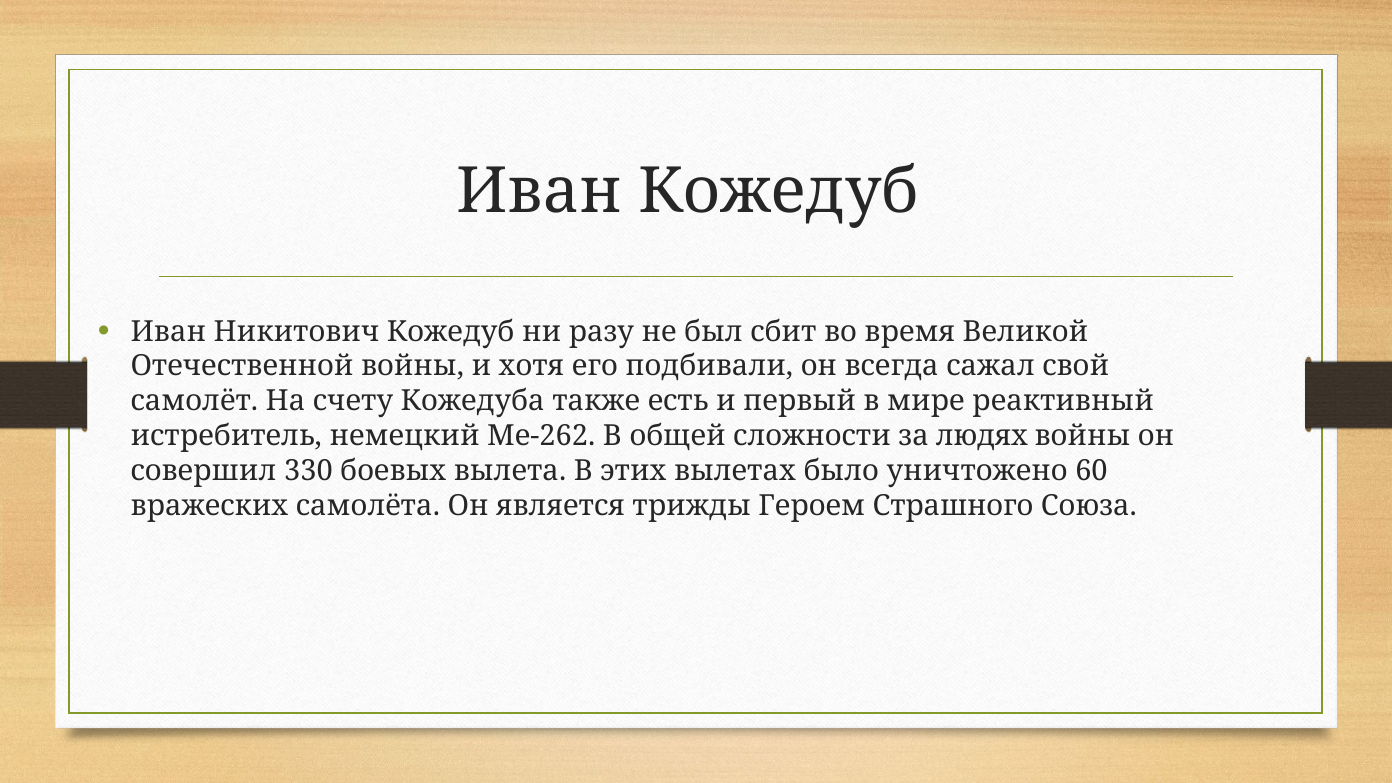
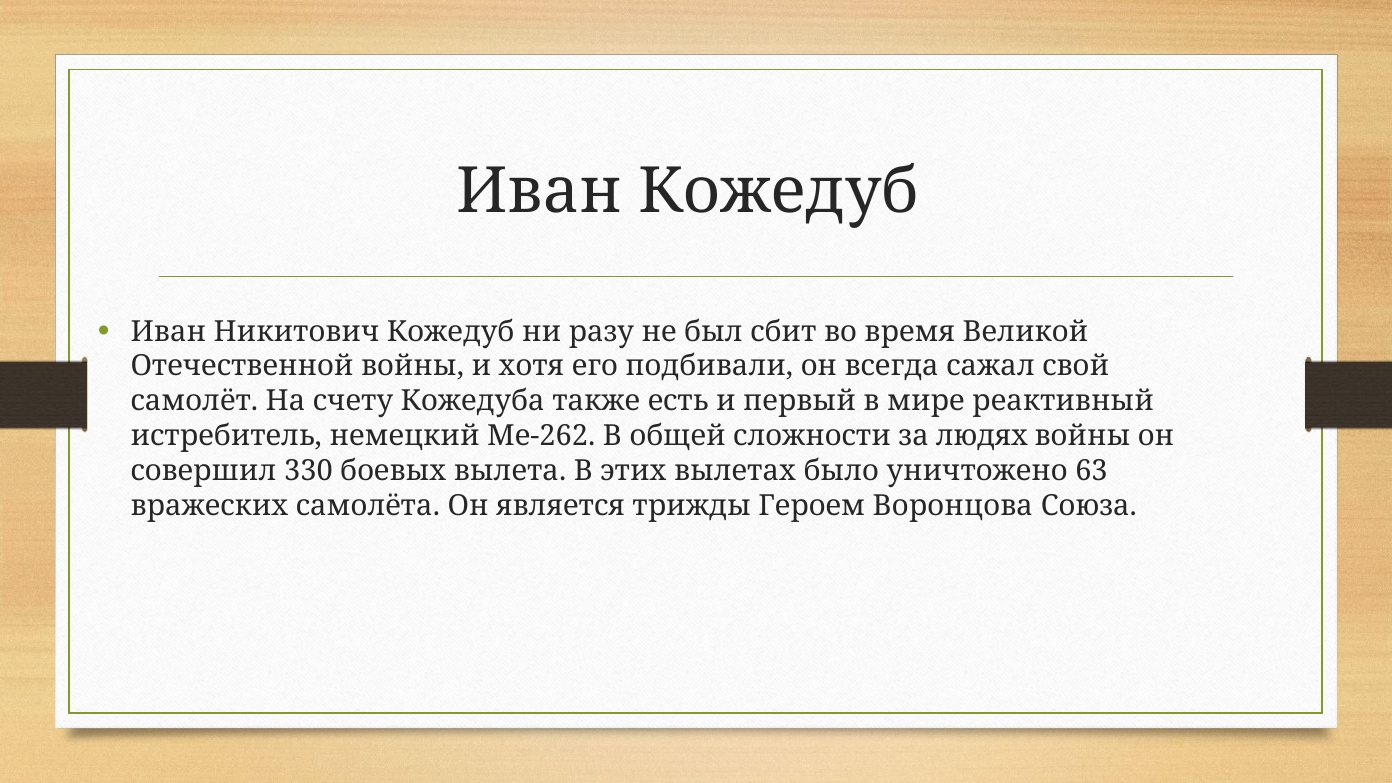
60: 60 -> 63
Страшного: Страшного -> Воронцова
